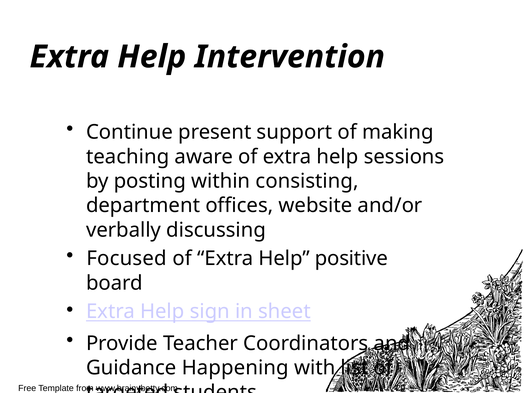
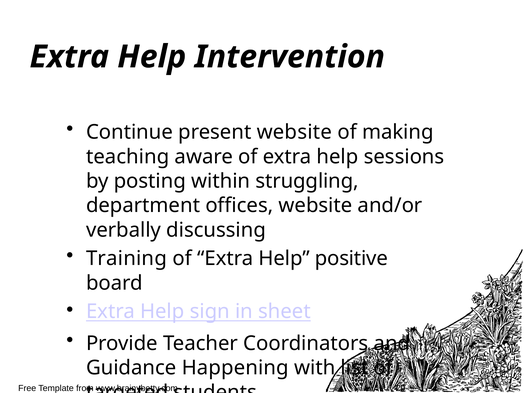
present support: support -> website
consisting: consisting -> struggling
Focused: Focused -> Training
